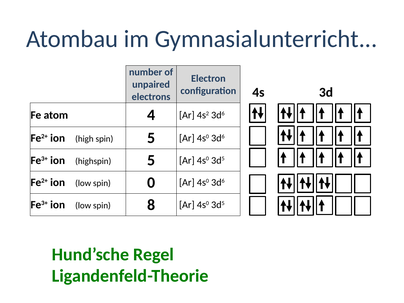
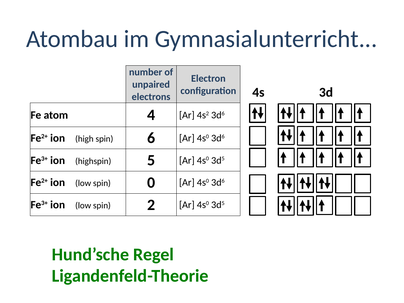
spin 5: 5 -> 6
8: 8 -> 2
